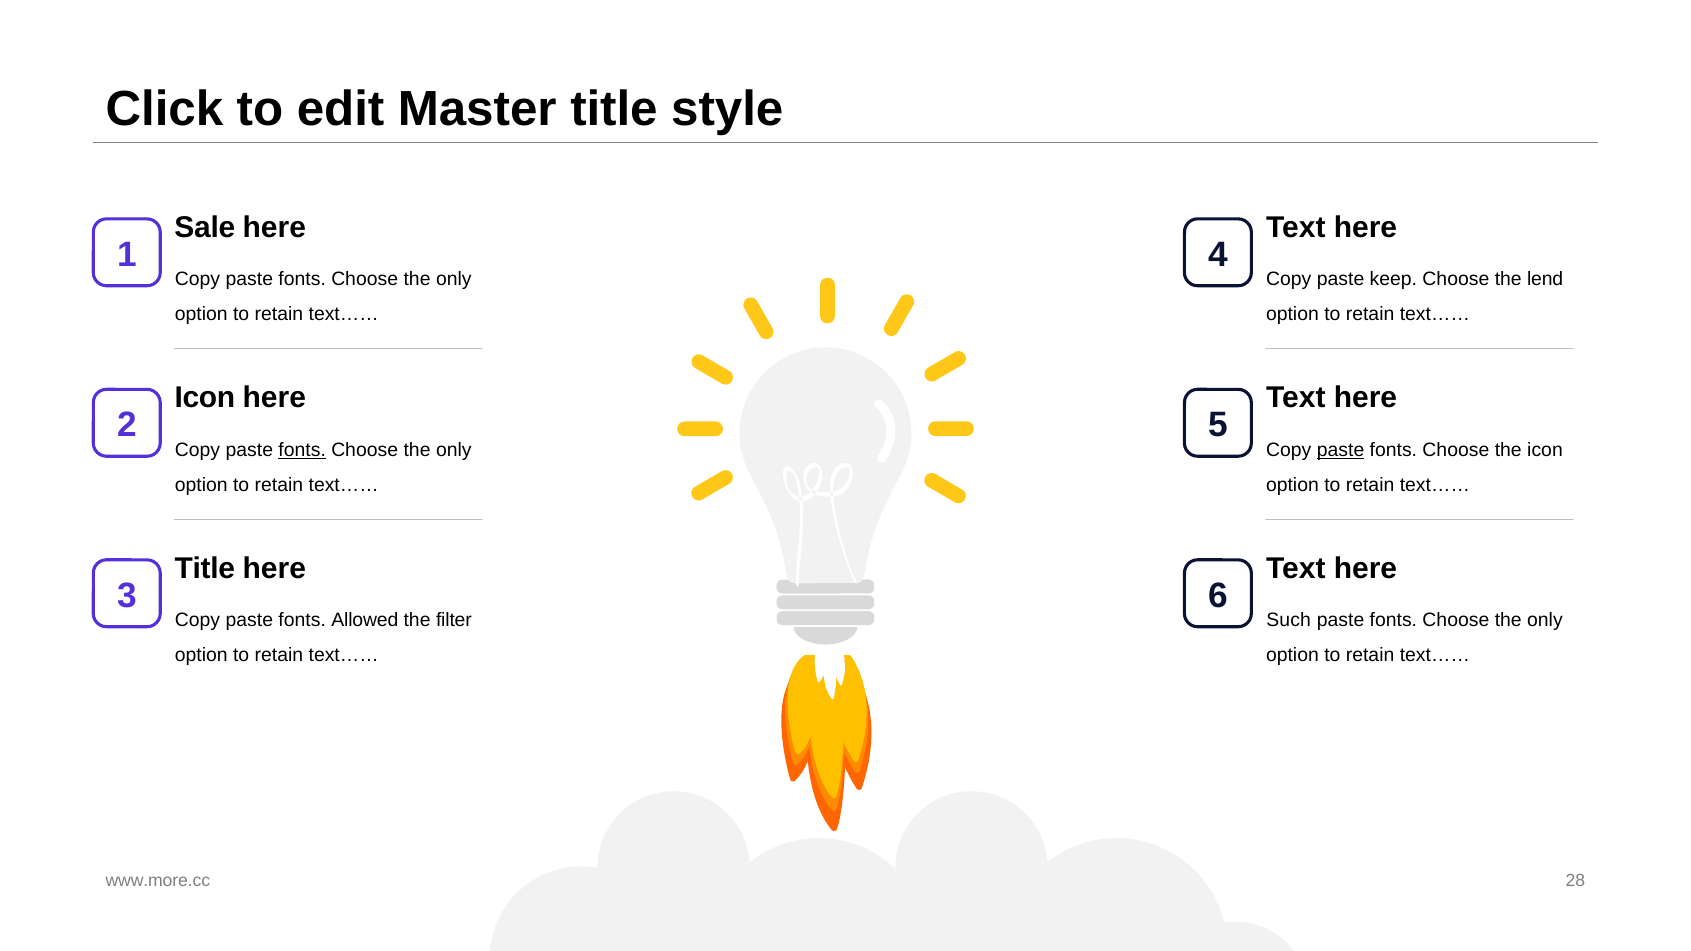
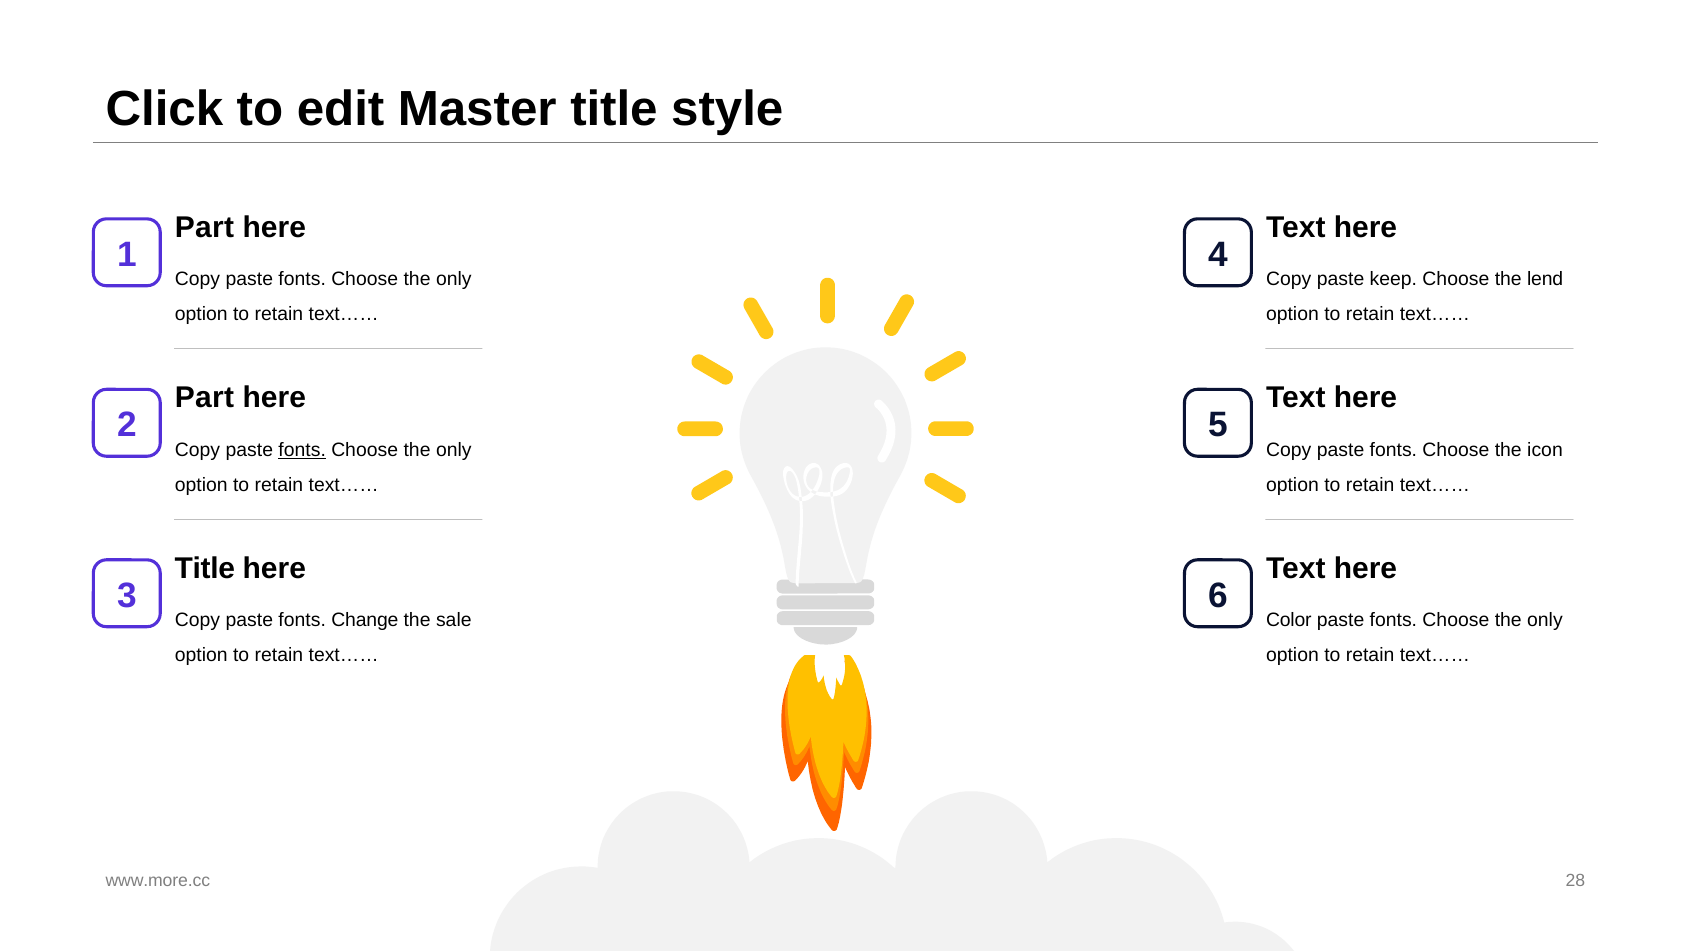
Sale at (205, 227): Sale -> Part
Icon at (205, 398): Icon -> Part
paste at (1341, 450) underline: present -> none
Allowed: Allowed -> Change
filter: filter -> sale
Such: Such -> Color
